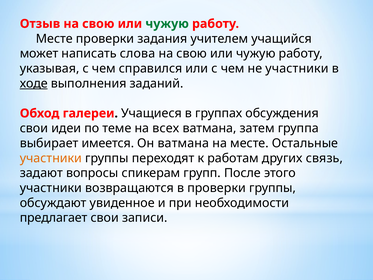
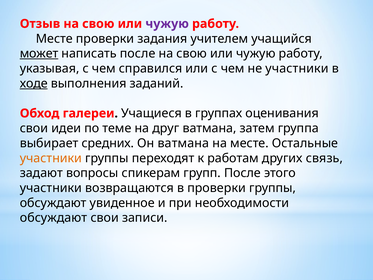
чужую at (167, 24) colour: green -> purple
может underline: none -> present
написать слова: слова -> после
обсуждения: обсуждения -> оценивания
всех: всех -> друг
имеется: имеется -> средних
предлагает at (54, 218): предлагает -> обсуждают
